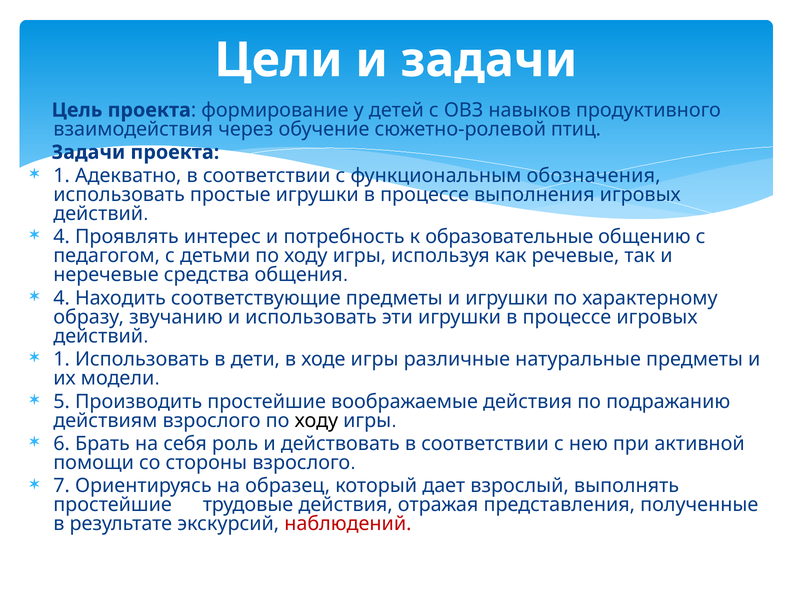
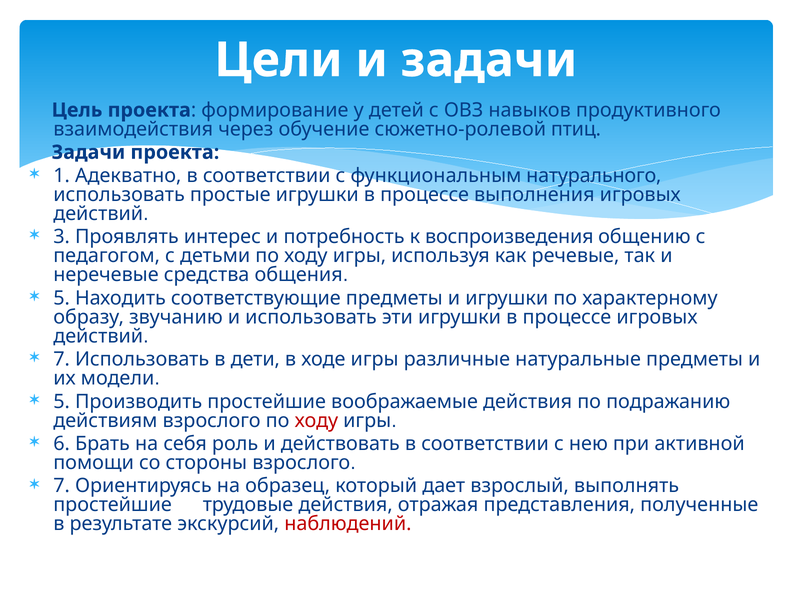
обозначения: обозначения -> натурального
4 at (62, 237): 4 -> 3
образовательные: образовательные -> воспроизведения
4 at (62, 298): 4 -> 5
1 at (62, 359): 1 -> 7
ходу at (316, 420) colour: black -> red
